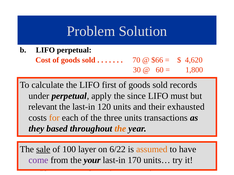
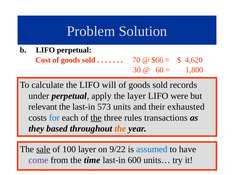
first: first -> will
the since: since -> layer
must: must -> were
120: 120 -> 573
for colour: orange -> blue
the at (96, 118) underline: none -> present
three units: units -> rules
6/22: 6/22 -> 9/22
assumed colour: orange -> blue
your: your -> time
170: 170 -> 600
